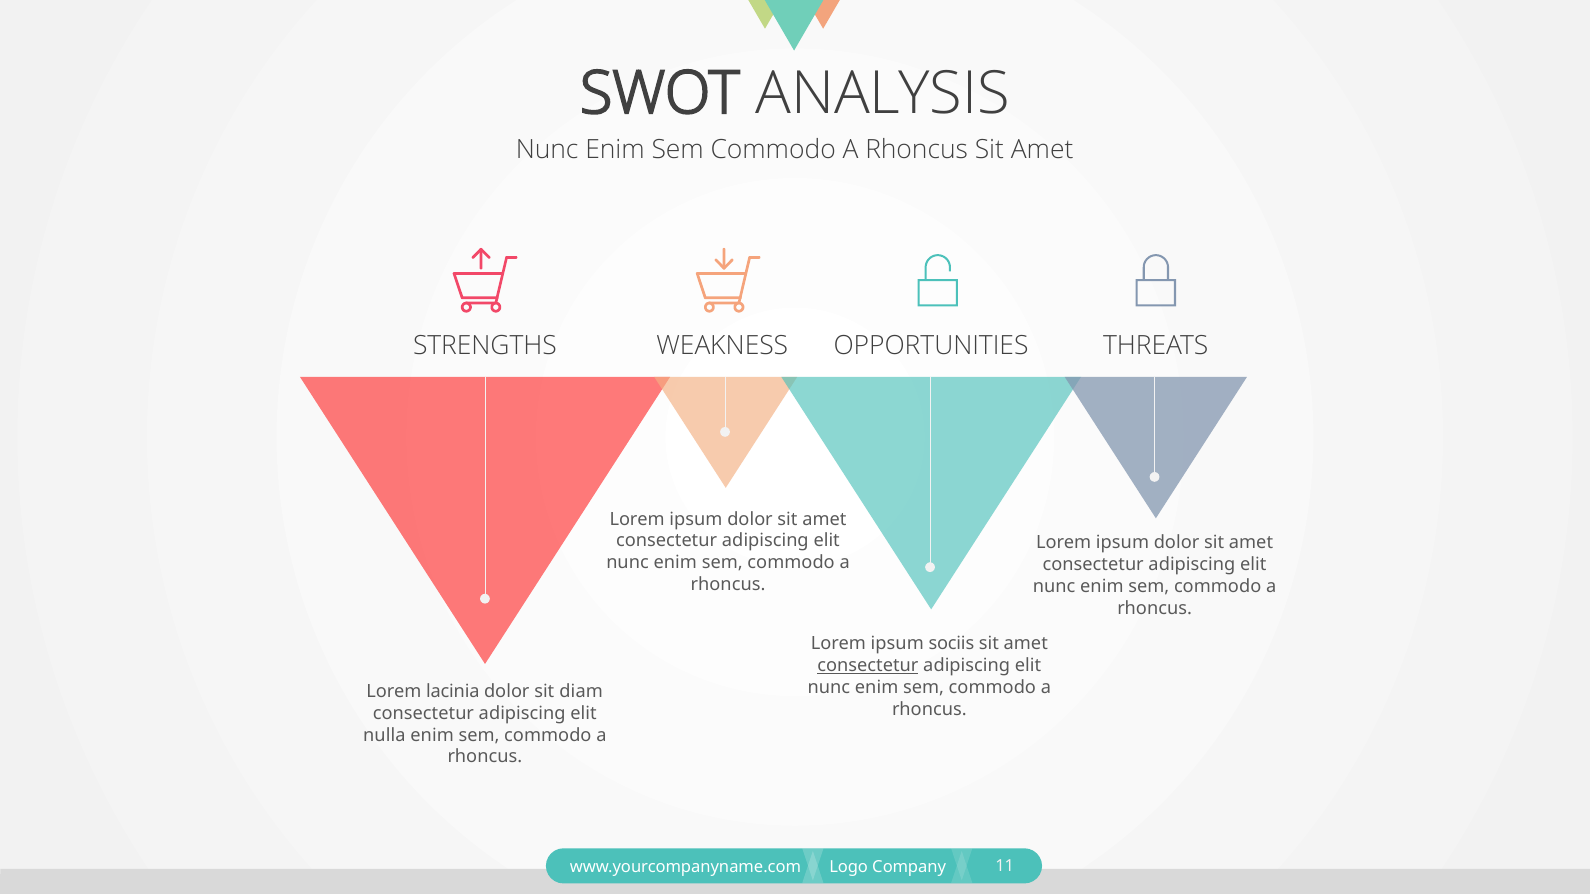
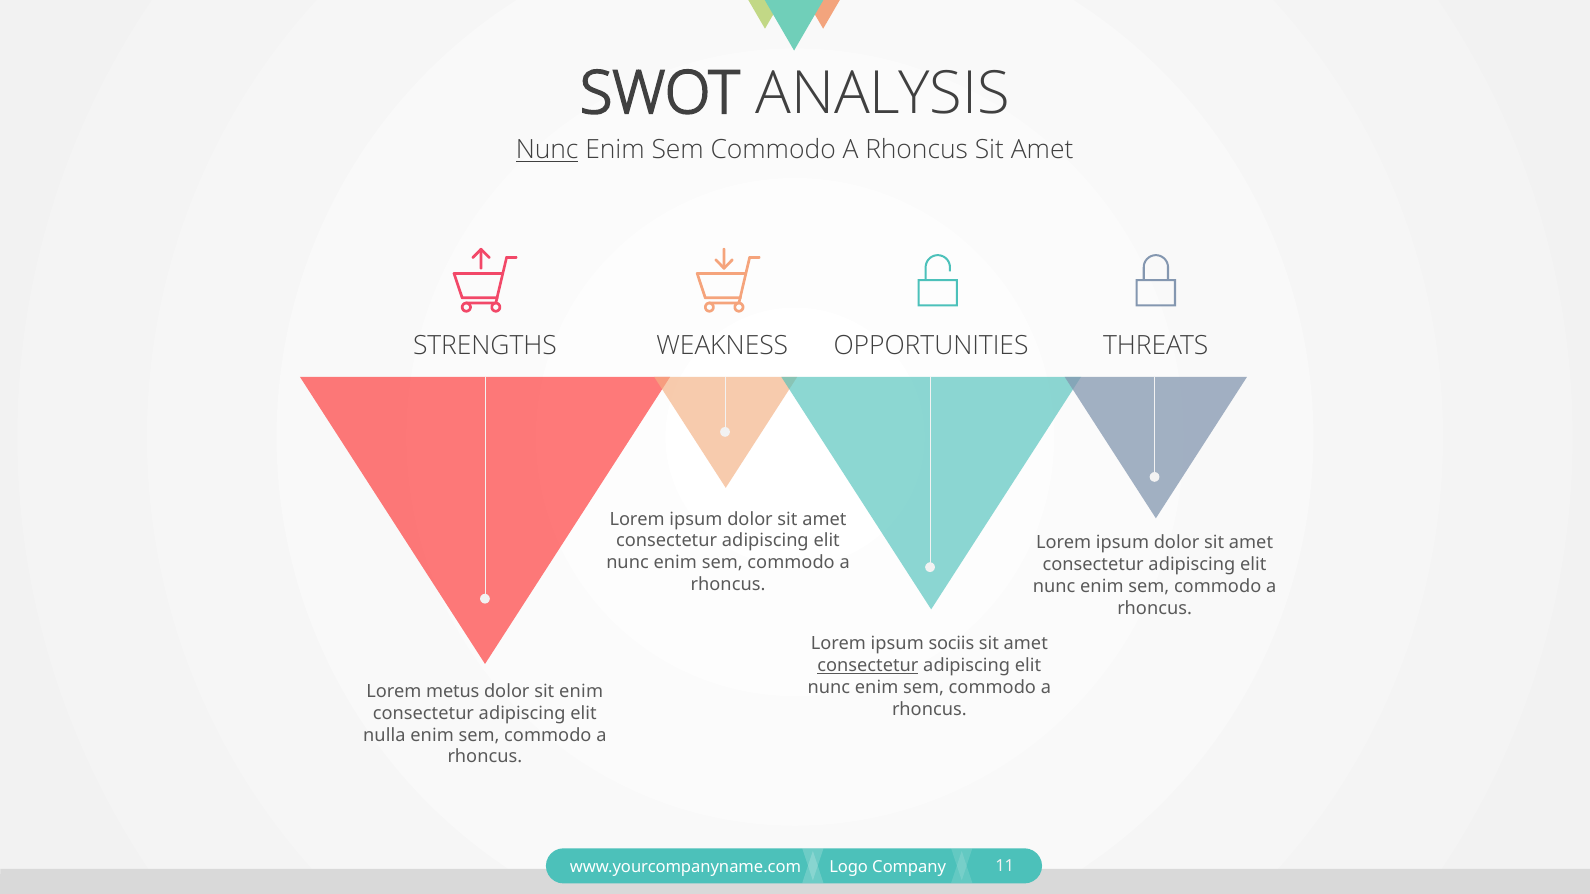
Nunc at (547, 150) underline: none -> present
lacinia: lacinia -> metus
sit diam: diam -> enim
